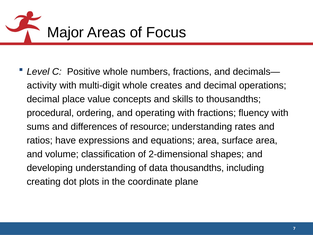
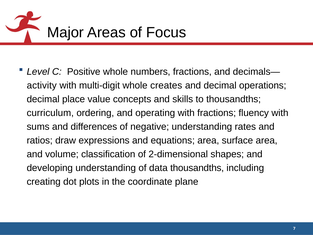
procedural: procedural -> curriculum
resource: resource -> negative
have: have -> draw
